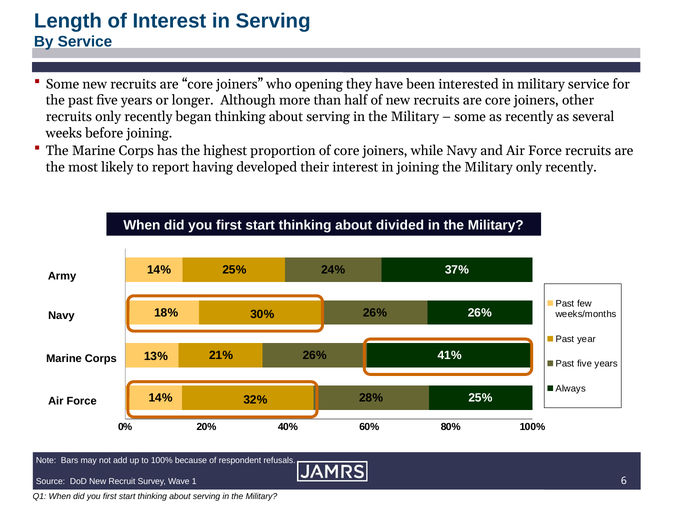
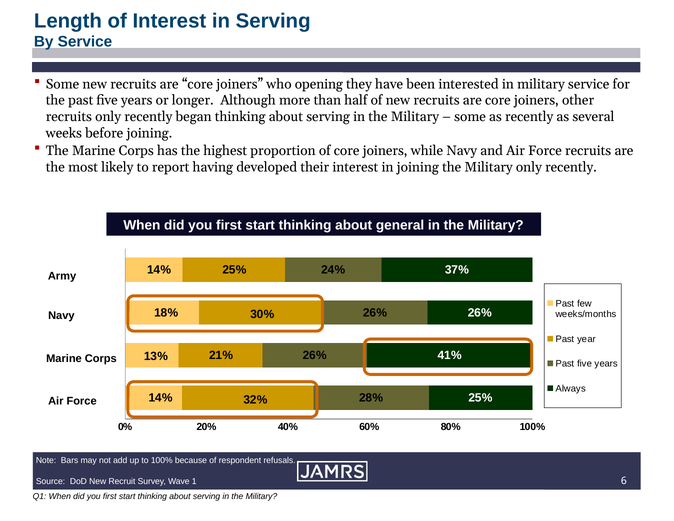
divided: divided -> general
